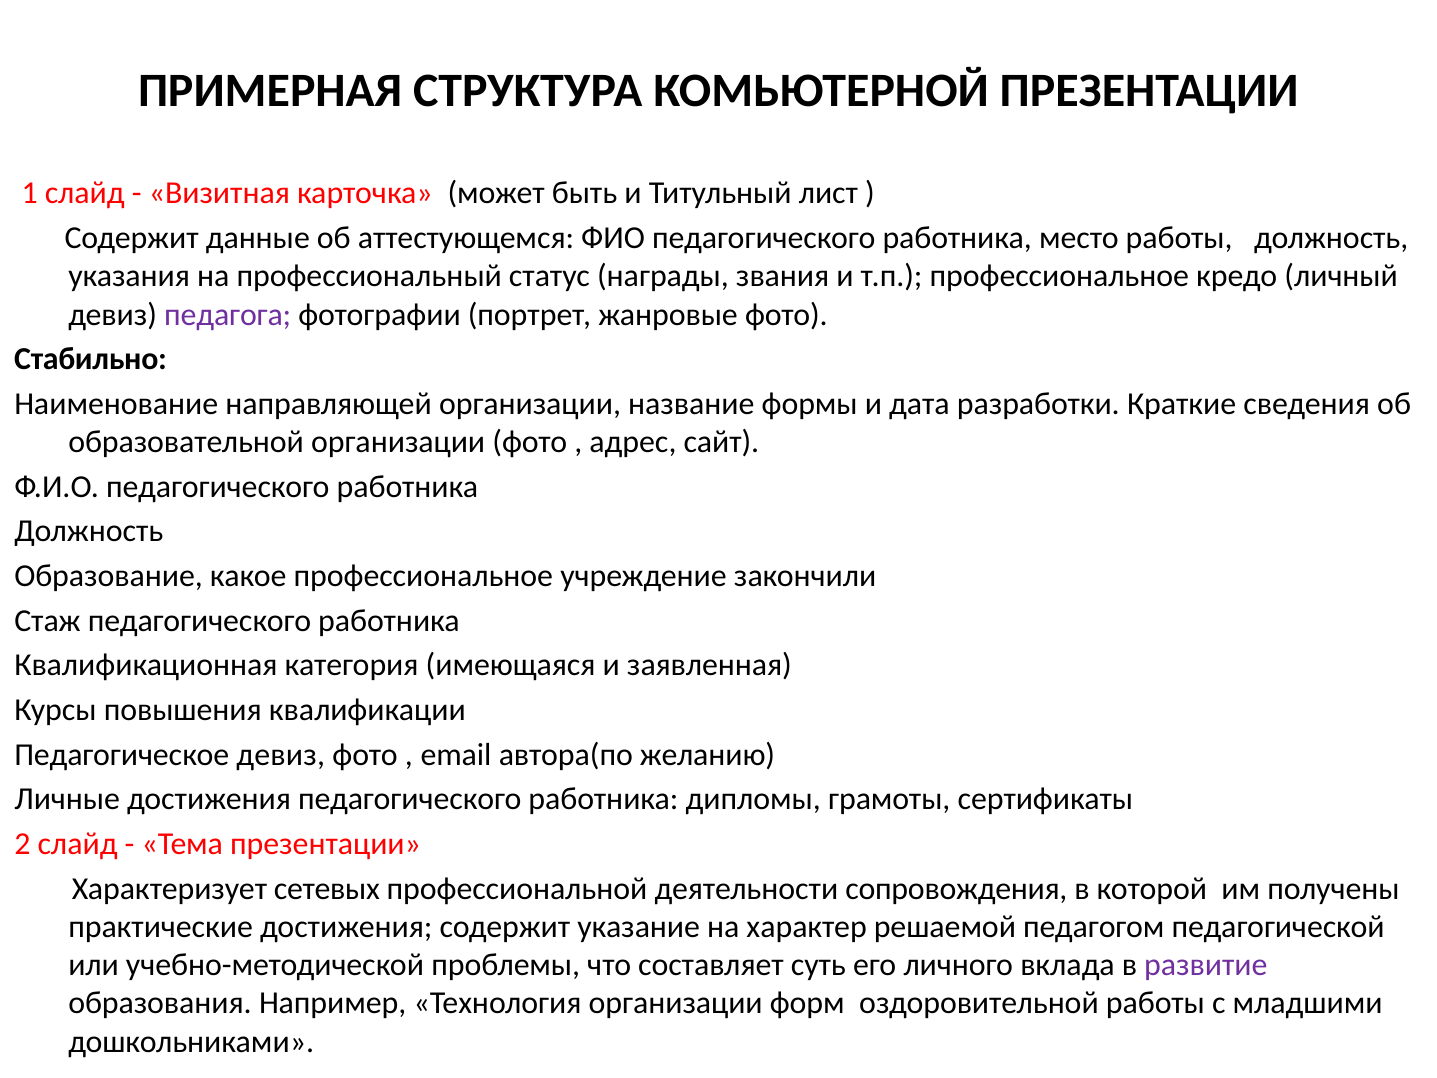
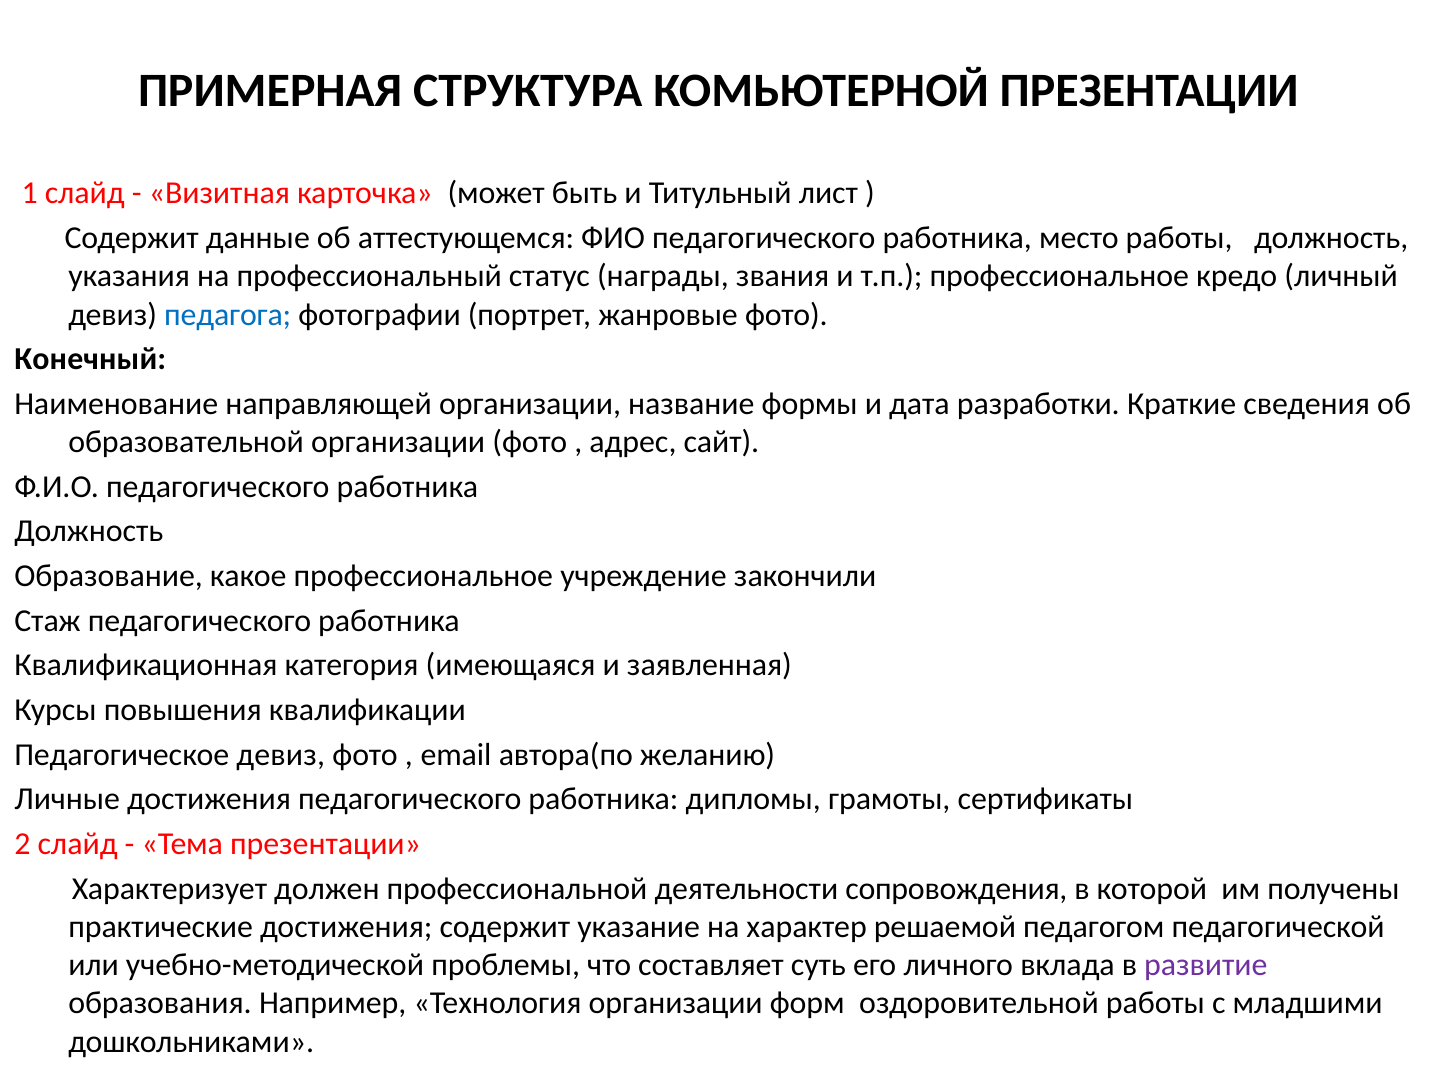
педагога colour: purple -> blue
Стабильно: Стабильно -> Конечный
сетевых: сетевых -> должен
